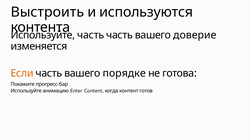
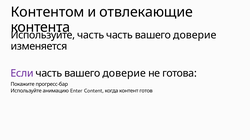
Выстроить: Выстроить -> Контентом
используются: используются -> отвлекающие
Если colour: orange -> purple
порядке at (124, 74): порядке -> доверие
